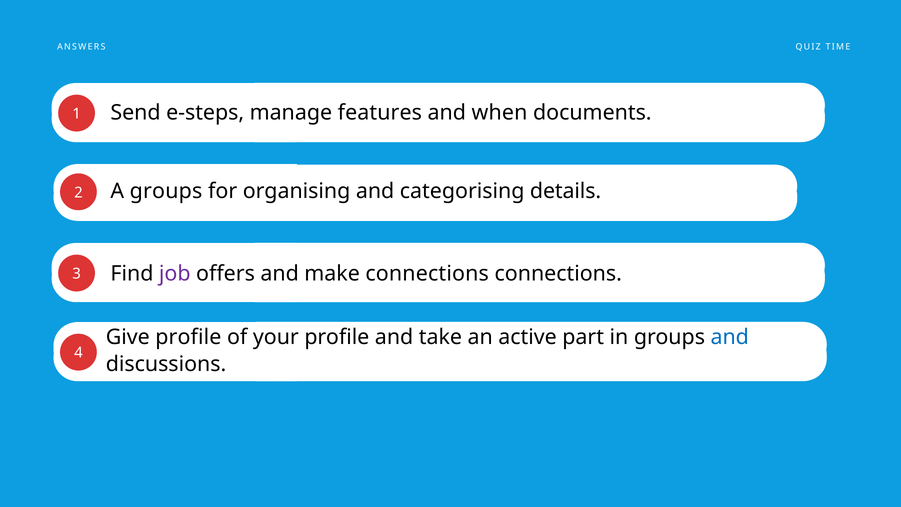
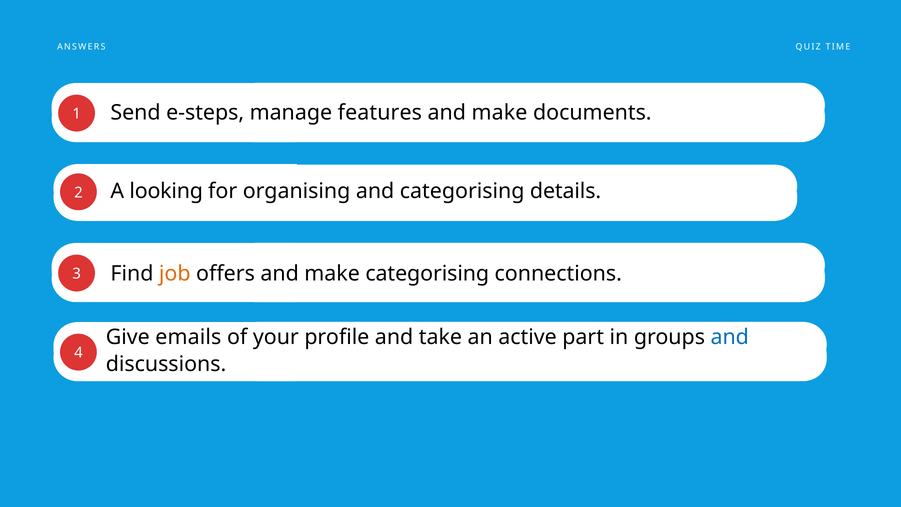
when at (499, 113): when -> make
A groups: groups -> looking
job colour: purple -> orange
make connections: connections -> categorising
Give profile: profile -> emails
